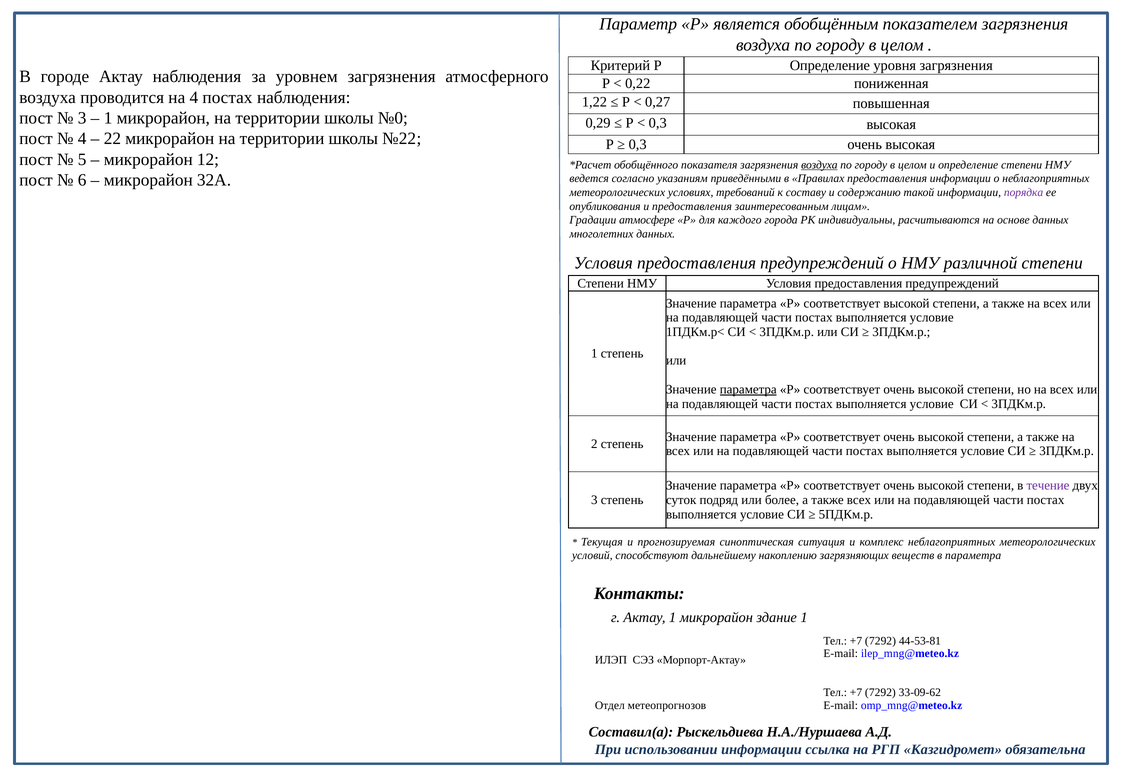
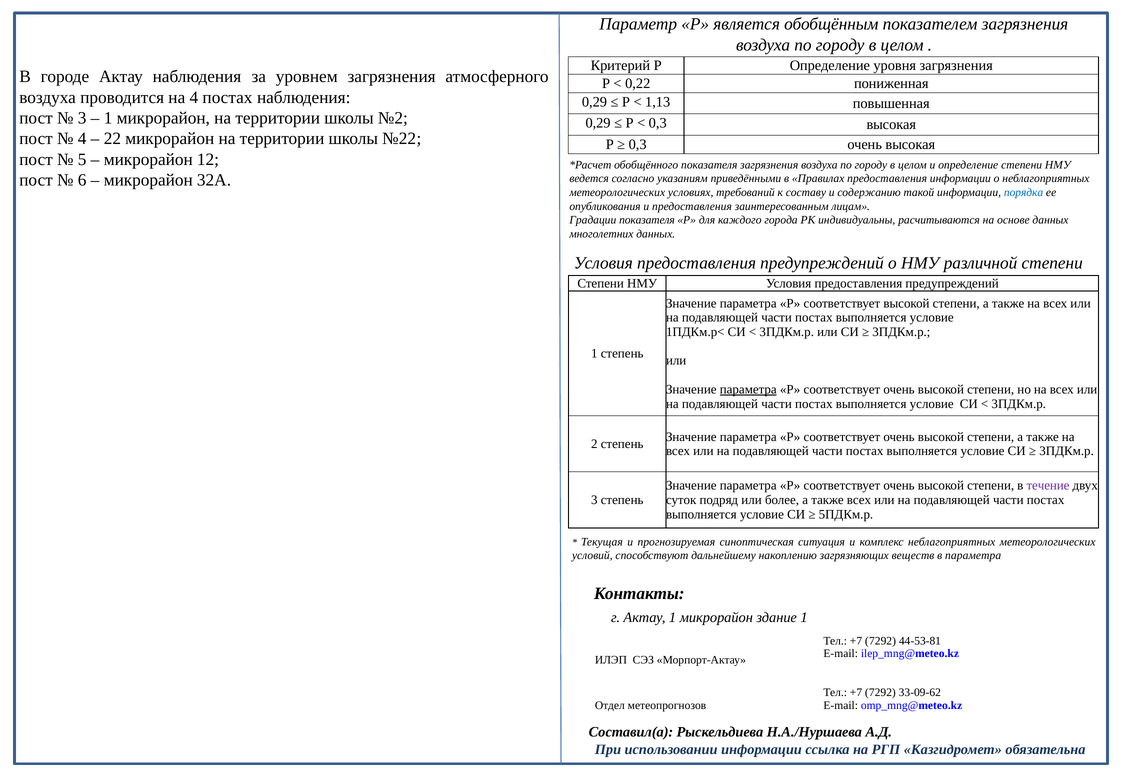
1,22 at (594, 102): 1,22 -> 0,29
0,27: 0,27 -> 1,13
№0: №0 -> №2
воздуха at (819, 165) underline: present -> none
порядка colour: purple -> blue
Градации атмосфере: атмосфере -> показателя
